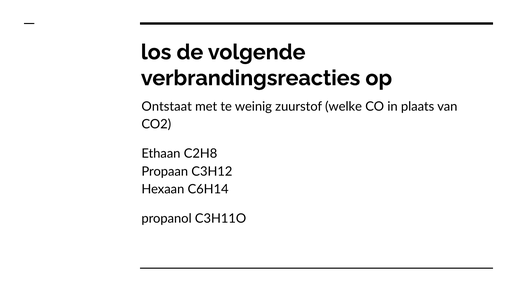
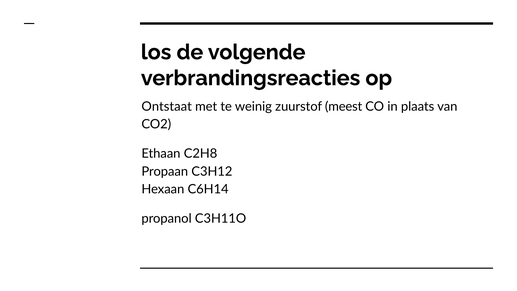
welke: welke -> meest
